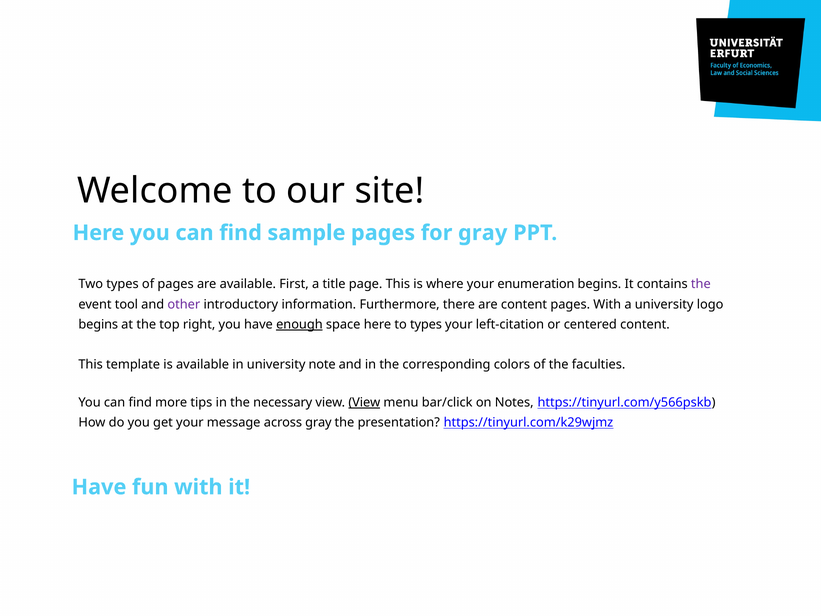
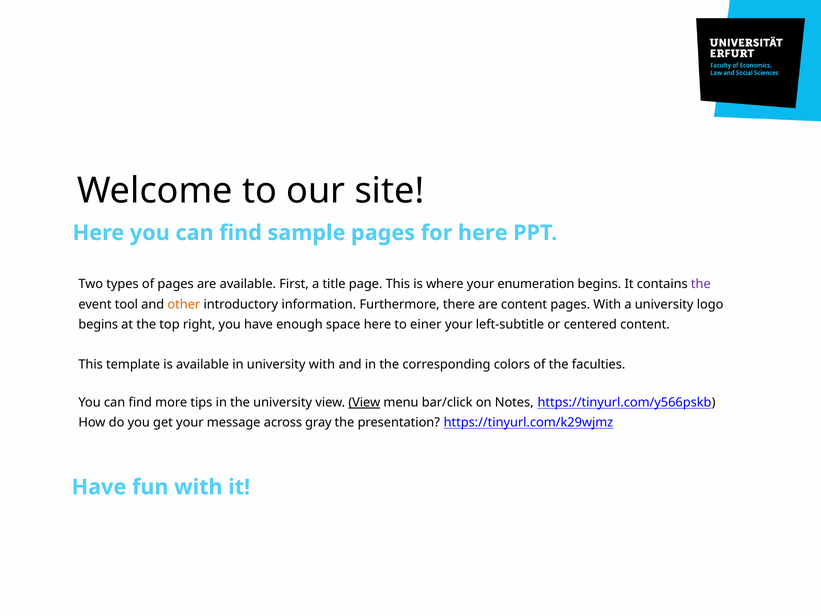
for gray: gray -> here
other colour: purple -> orange
enough underline: present -> none
to types: types -> einer
left-citation: left-citation -> left-subtitle
university note: note -> with
the necessary: necessary -> university
